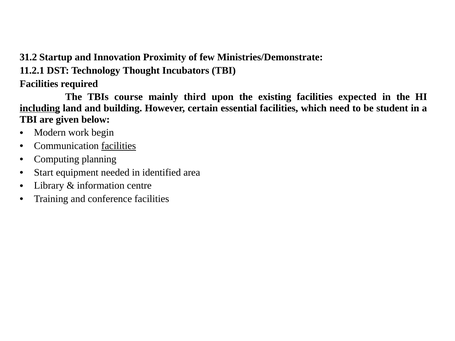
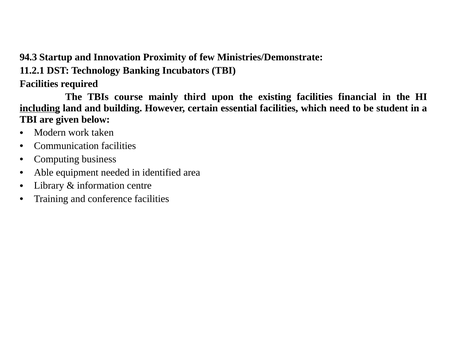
31.2: 31.2 -> 94.3
Thought: Thought -> Banking
expected: expected -> financial
begin: begin -> taken
facilities at (119, 146) underline: present -> none
planning: planning -> business
Start: Start -> Able
